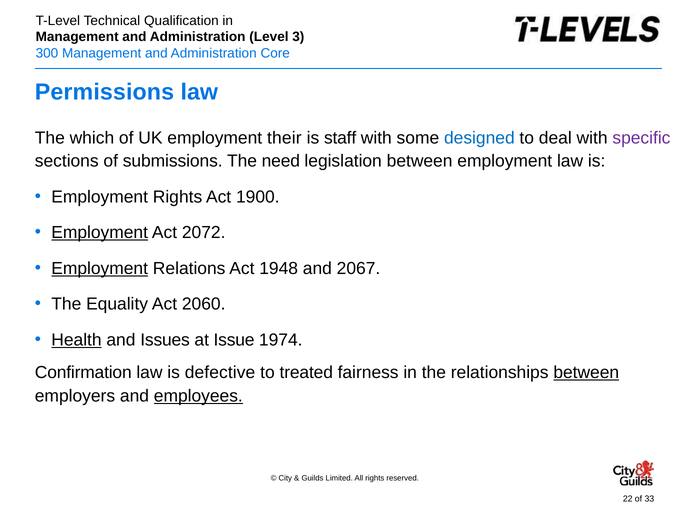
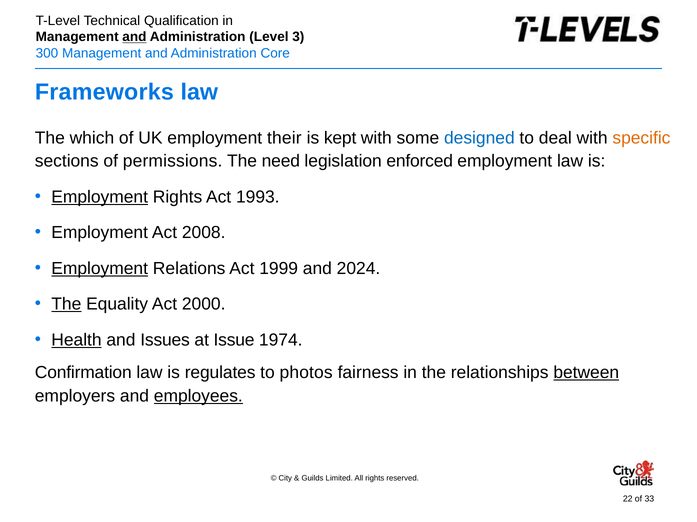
and at (134, 37) underline: none -> present
Permissions: Permissions -> Frameworks
staff: staff -> kept
specific colour: purple -> orange
submissions: submissions -> permissions
legislation between: between -> enforced
Employment at (100, 197) underline: none -> present
1900: 1900 -> 1993
Employment at (100, 233) underline: present -> none
2072: 2072 -> 2008
1948: 1948 -> 1999
2067: 2067 -> 2024
The at (66, 305) underline: none -> present
2060: 2060 -> 2000
defective: defective -> regulates
treated: treated -> photos
